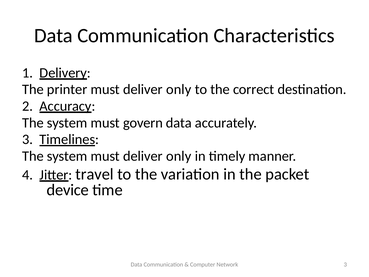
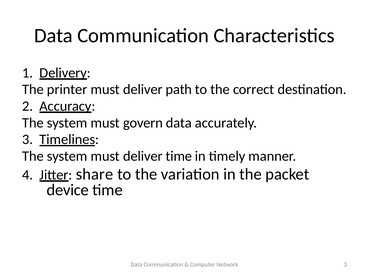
only at (179, 89): only -> path
system must deliver only: only -> time
travel: travel -> share
